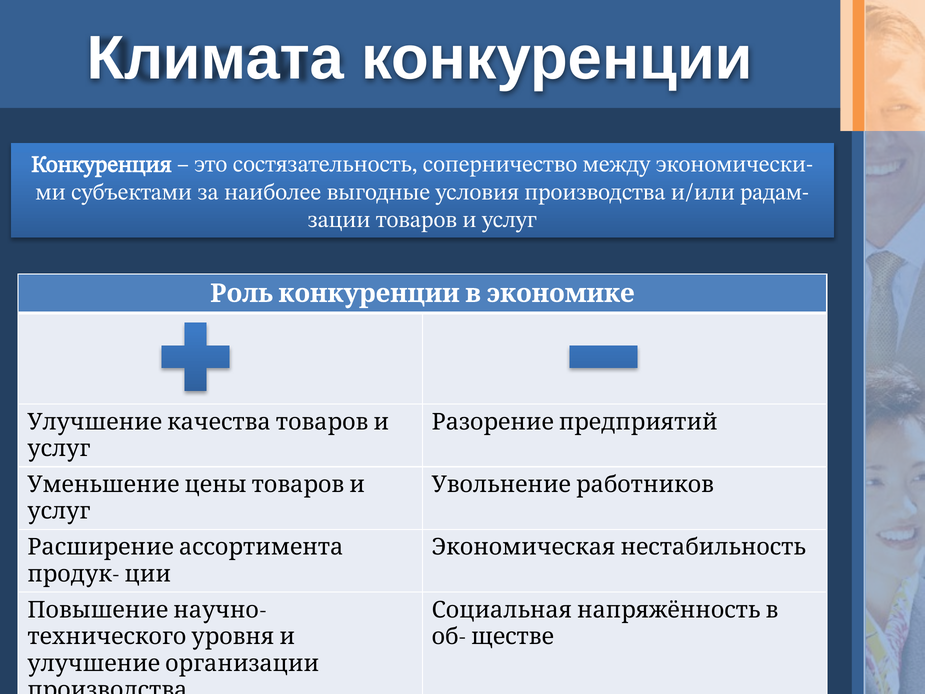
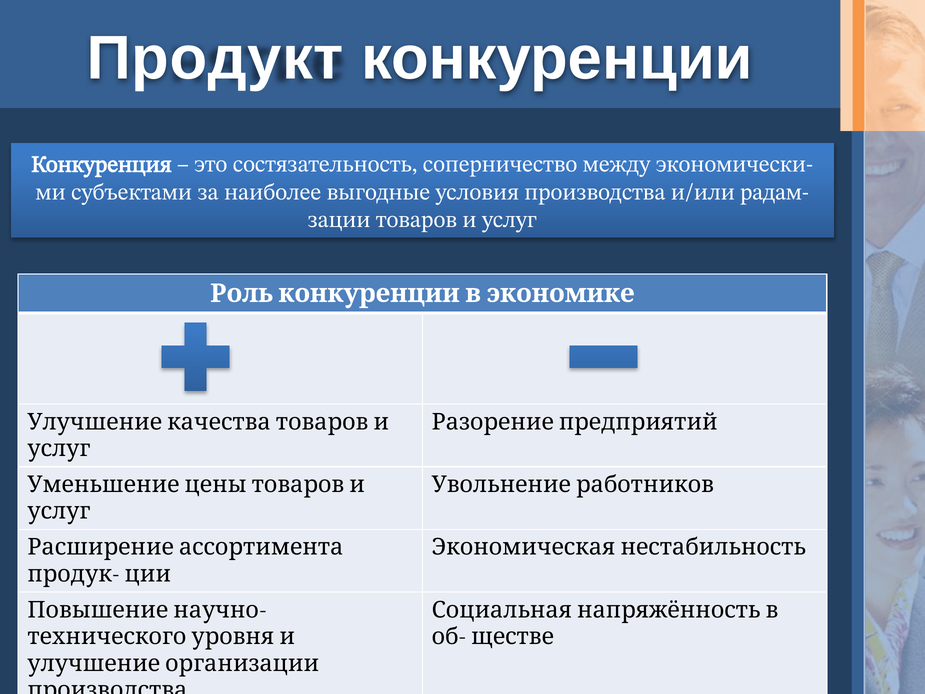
Климата: Климата -> Продукт
